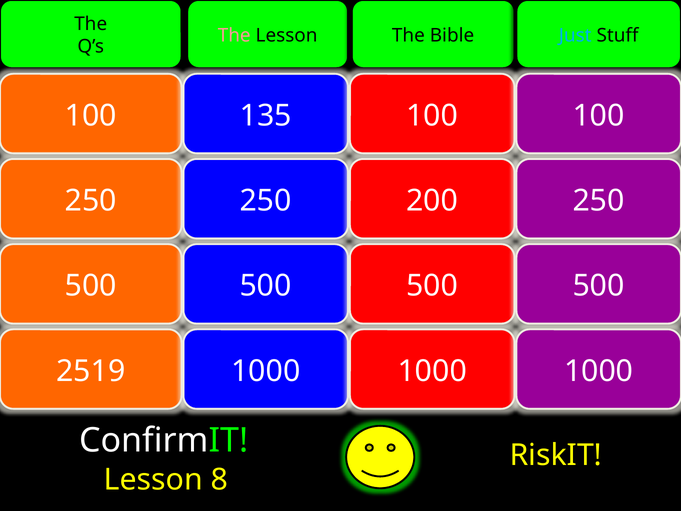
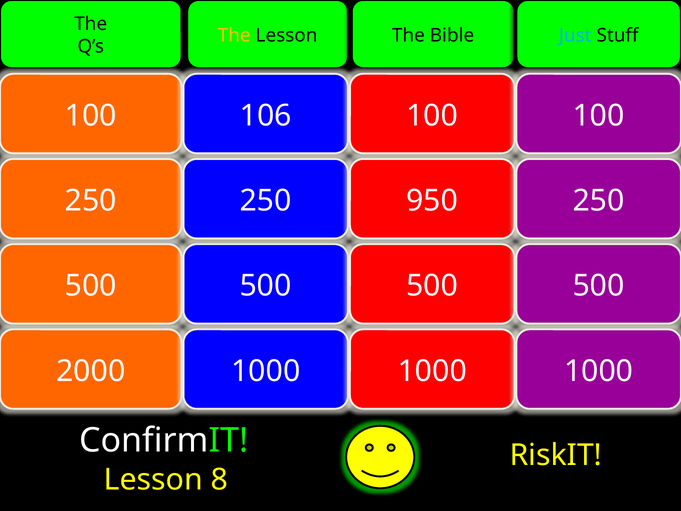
The at (234, 35) colour: pink -> yellow
135: 135 -> 106
200: 200 -> 950
2519: 2519 -> 2000
